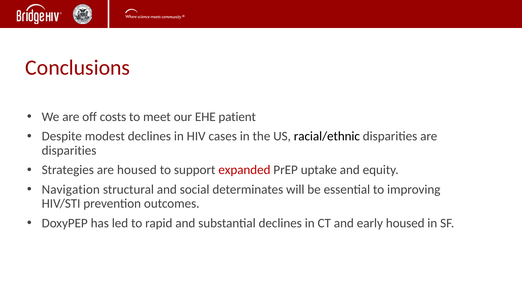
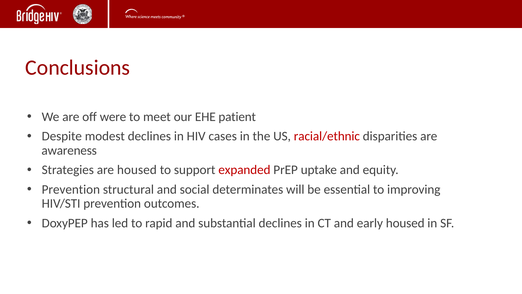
costs: costs -> were
racial/ethnic colour: black -> red
disparities at (69, 150): disparities -> awareness
Navigation at (71, 189): Navigation -> Prevention
